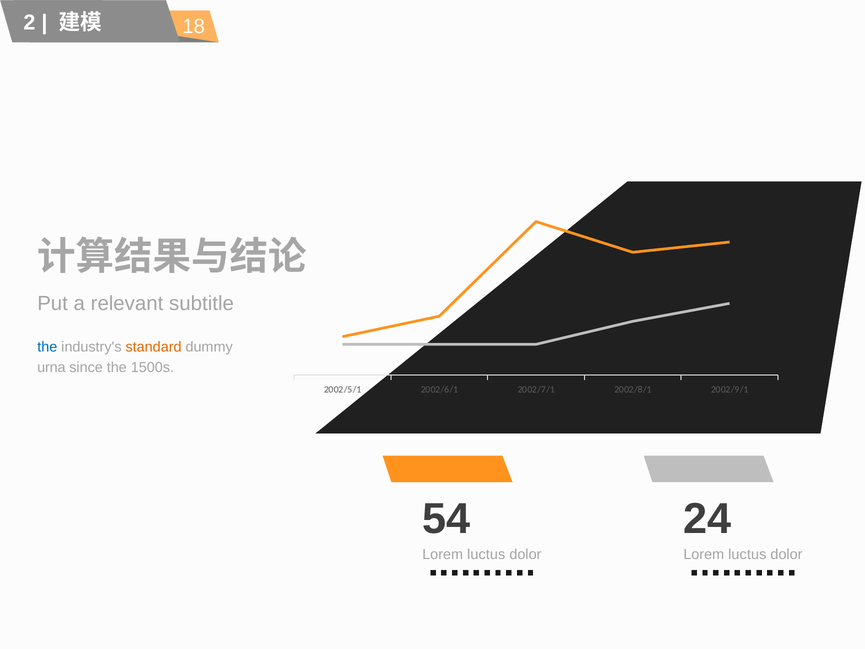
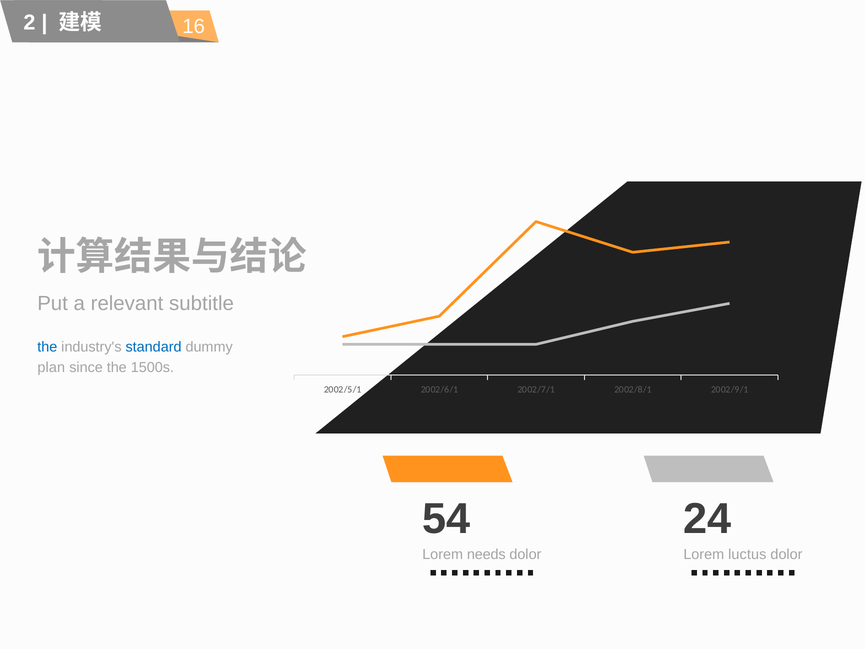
18: 18 -> 16
standard colour: orange -> blue
urna: urna -> plan
luctus at (486, 554): luctus -> needs
